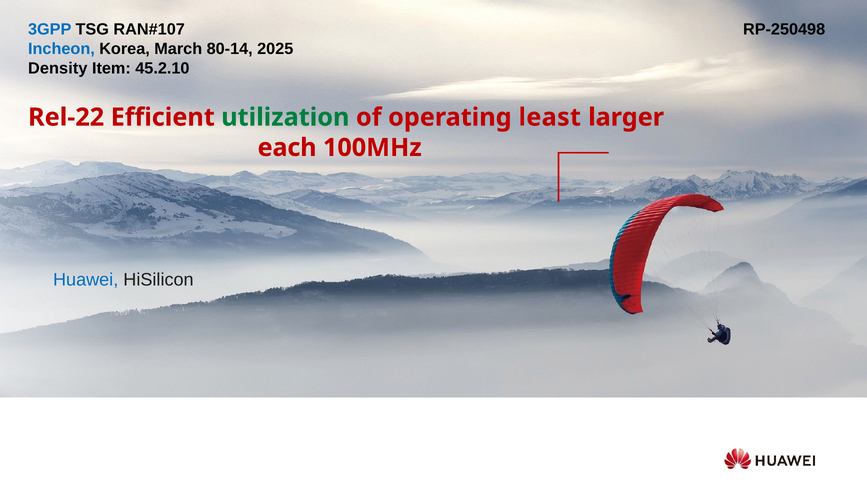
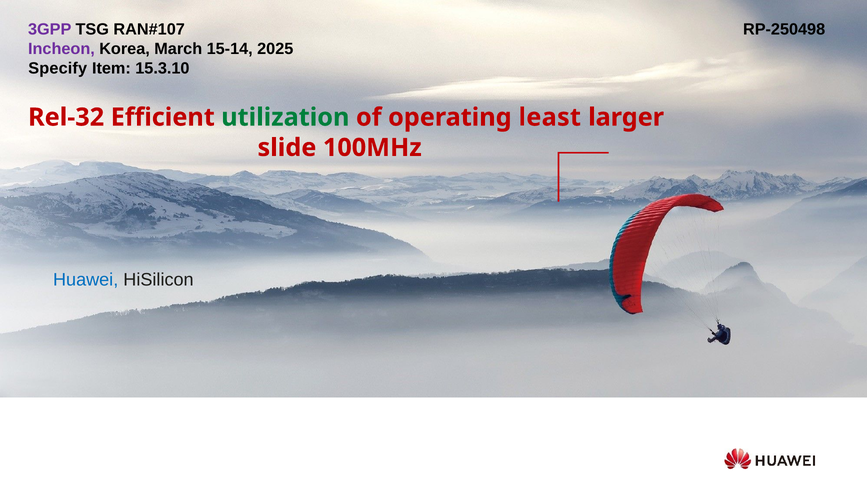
3GPP colour: blue -> purple
Incheon colour: blue -> purple
80-14: 80-14 -> 15-14
Density: Density -> Specify
45.2.10: 45.2.10 -> 15.3.10
Rel-22: Rel-22 -> Rel-32
each: each -> slide
